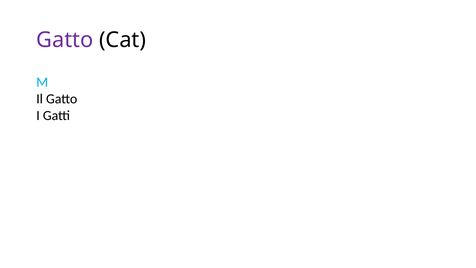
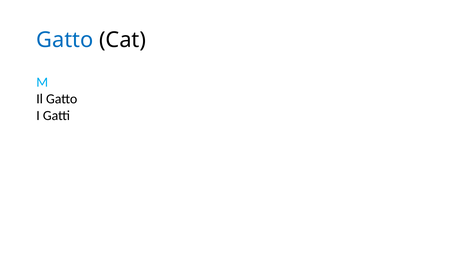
Gatto at (65, 40) colour: purple -> blue
